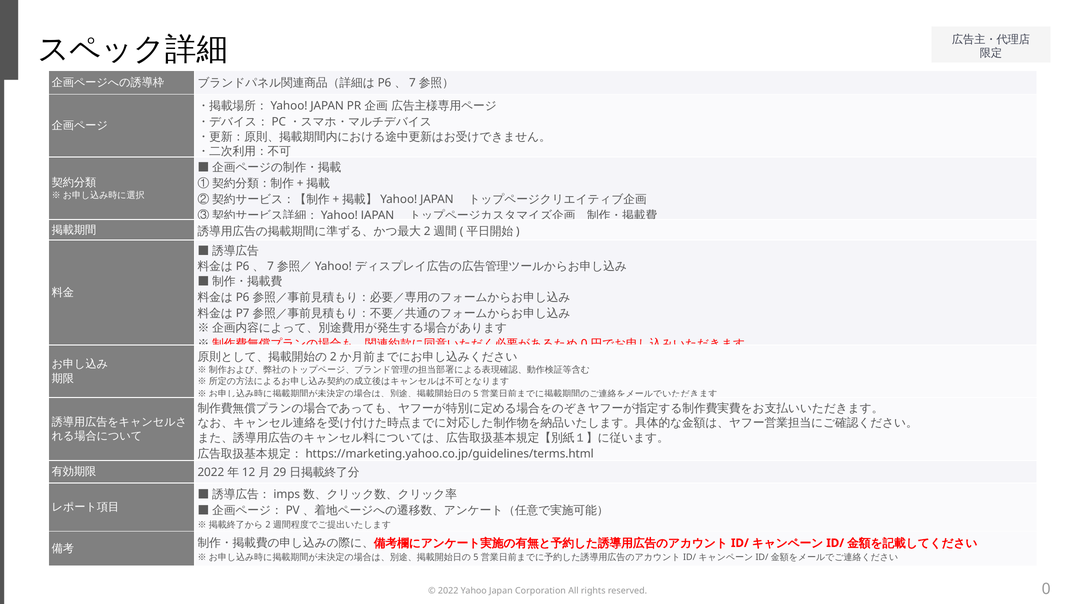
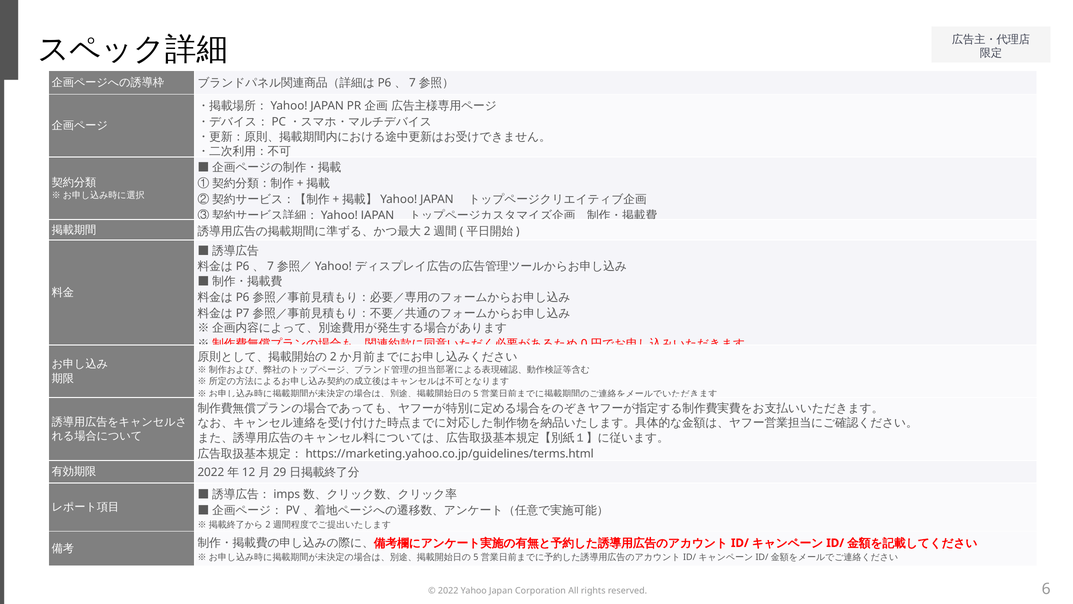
0: 0 -> 6
